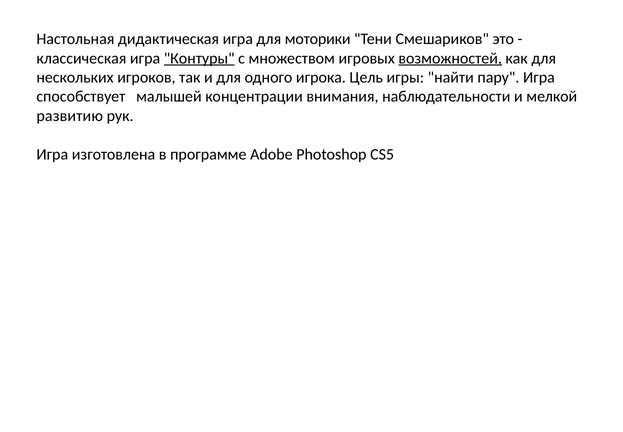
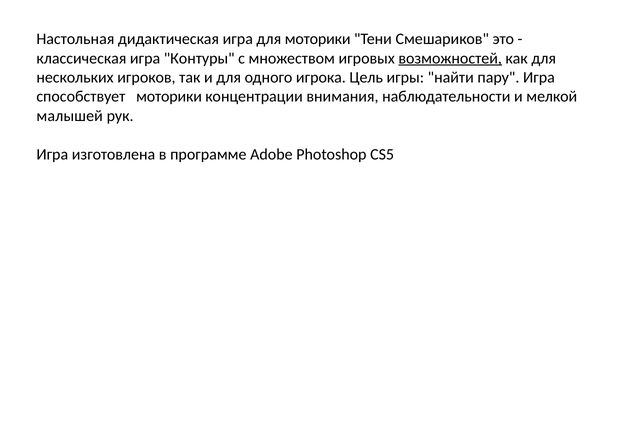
Контуры underline: present -> none
способствует малышей: малышей -> моторики
развитию: развитию -> малышей
